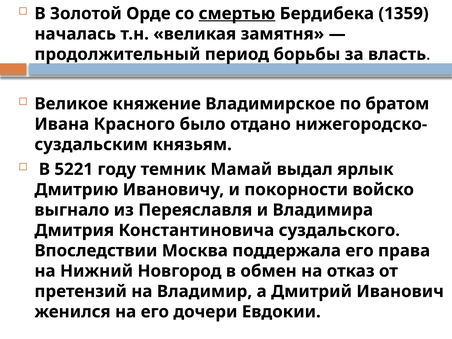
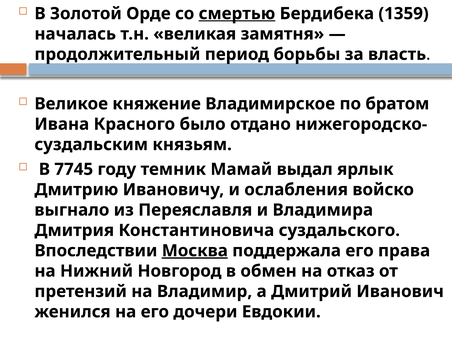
5221: 5221 -> 7745
покорности: покорности -> ослабления
Москва underline: none -> present
